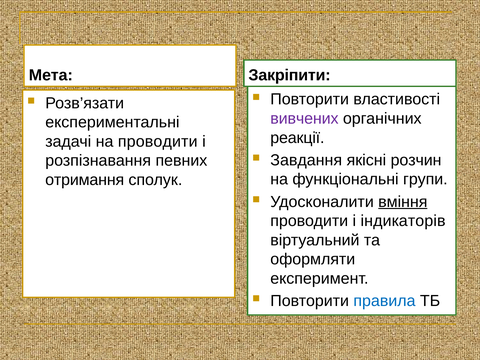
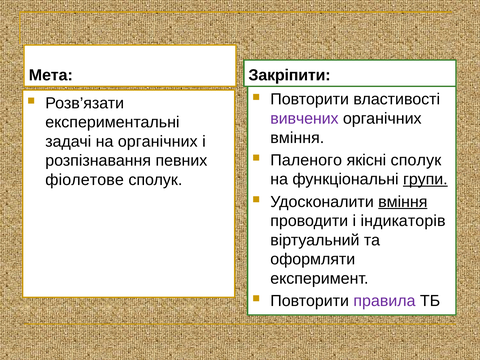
реакції at (297, 138): реакції -> вміння
на проводити: проводити -> органічних
Завдання: Завдання -> Паленого
якісні розчин: розчин -> сполук
групи underline: none -> present
отримання: отримання -> фіолетове
правила colour: blue -> purple
